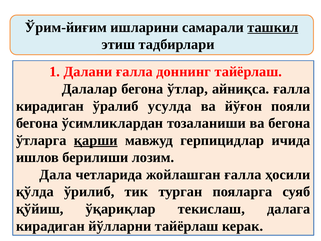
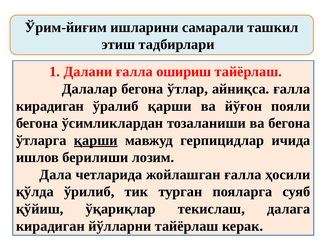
ташкил underline: present -> none
доннинг: доннинг -> ошириш
ўралиб усулда: усулда -> қарши
